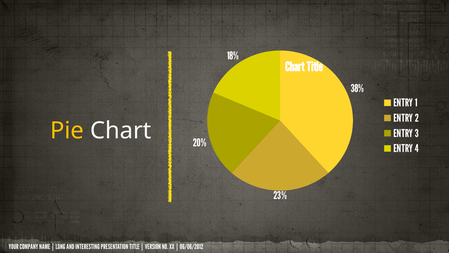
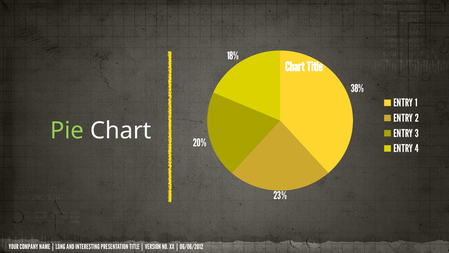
Pie colour: yellow -> light green
